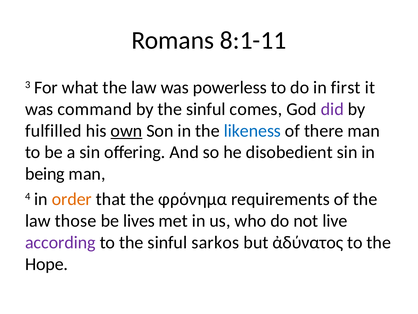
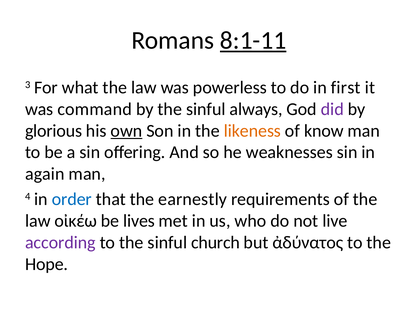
8:1-11 underline: none -> present
comes: comes -> always
fulfilled: fulfilled -> glorious
likeness colour: blue -> orange
there: there -> know
disobedient: disobedient -> weaknesses
being: being -> again
order colour: orange -> blue
φρόνημα: φρόνημα -> earnestly
those: those -> οἰκέω
sarkos: sarkos -> church
